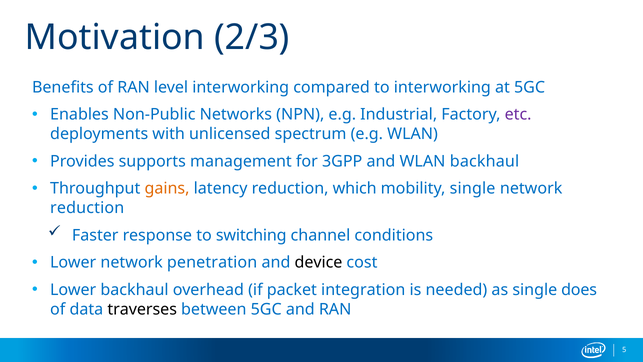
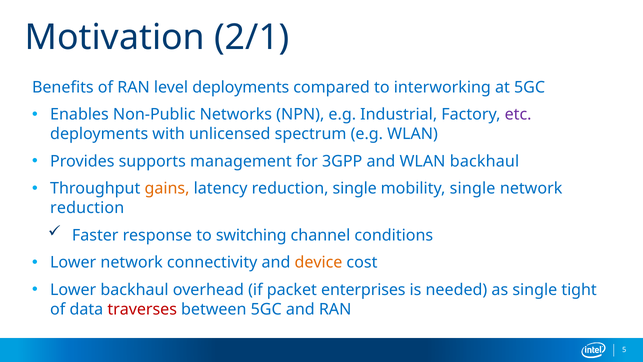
2/3: 2/3 -> 2/1
level interworking: interworking -> deployments
reduction which: which -> single
penetration: penetration -> connectivity
device colour: black -> orange
integration: integration -> enterprises
does: does -> tight
traverses colour: black -> red
